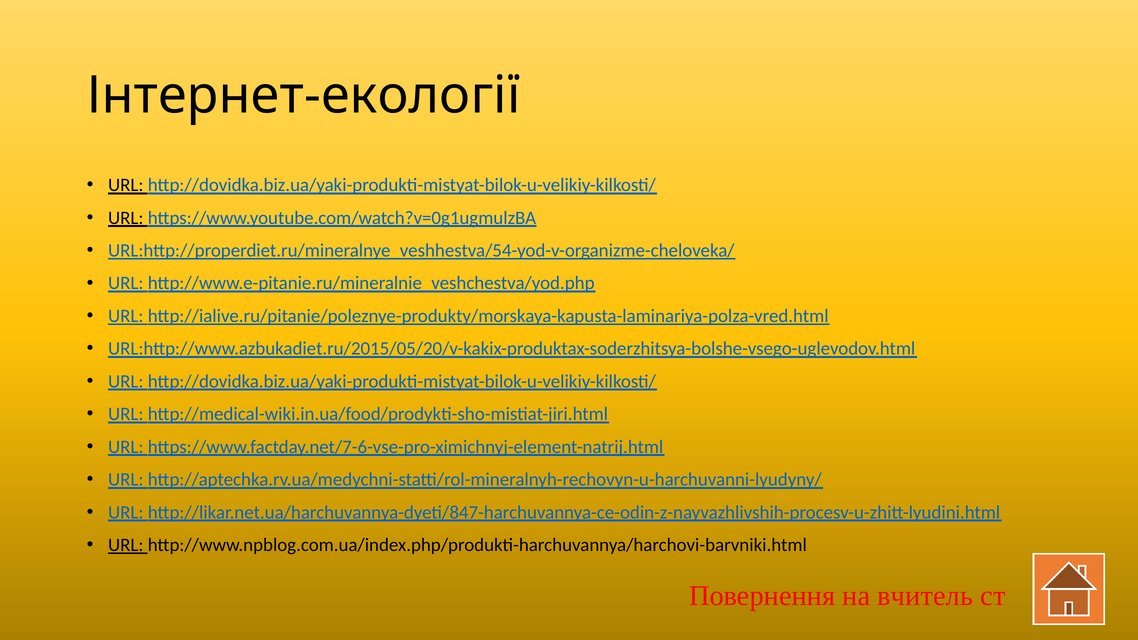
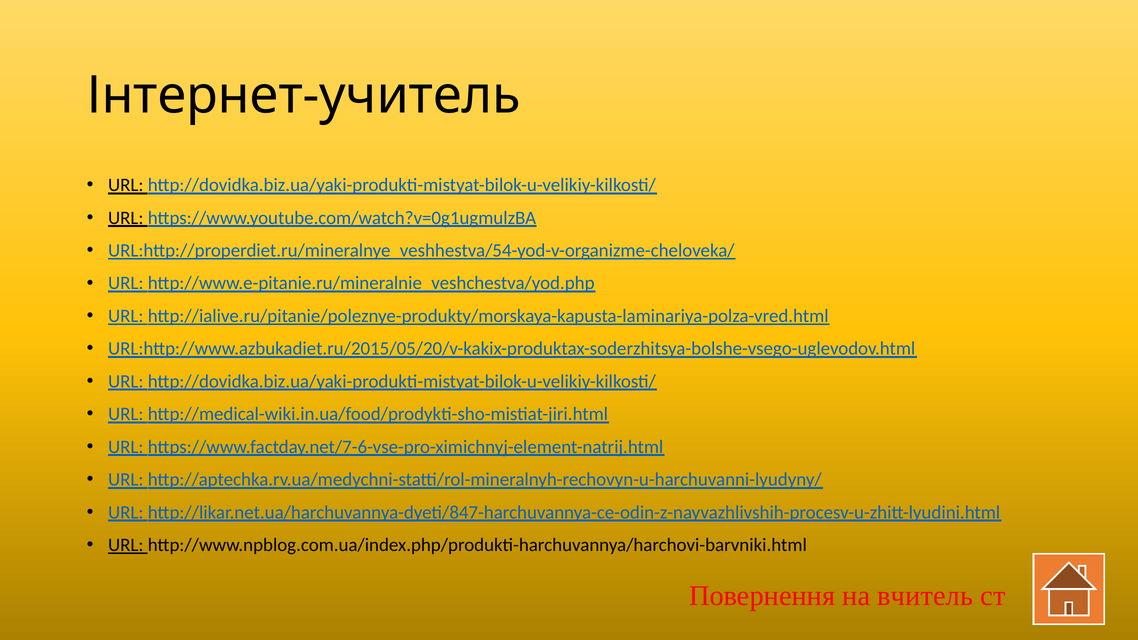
Інтернет-екології: Інтернет-екології -> Інтернет-учитель
